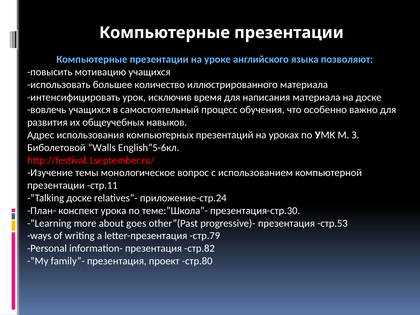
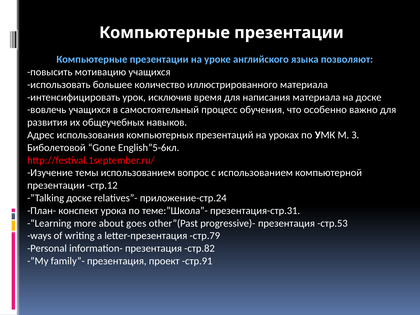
Walls: Walls -> Gone
темы монологическое: монологическое -> использованием
стр.11: стр.11 -> стр.12
презентация-стр.30: презентация-стр.30 -> презентация-стр.31
стр.80: стр.80 -> стр.91
